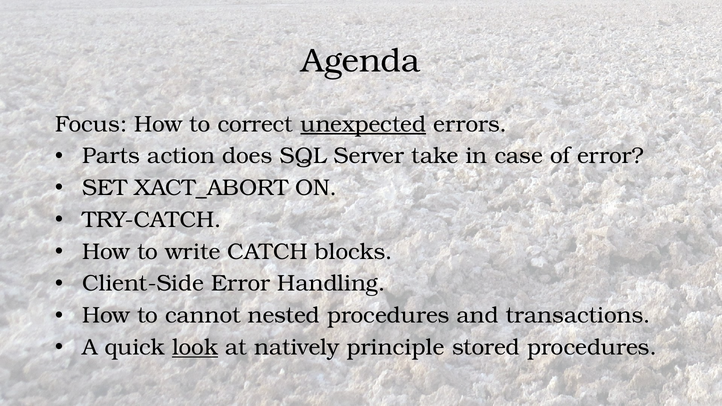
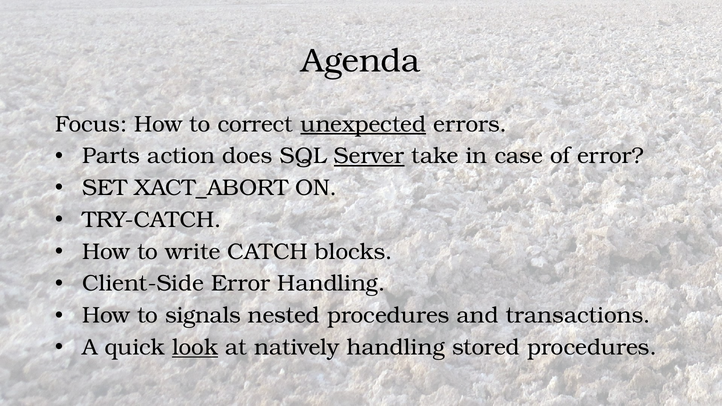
Server underline: none -> present
cannot: cannot -> signals
natively principle: principle -> handling
